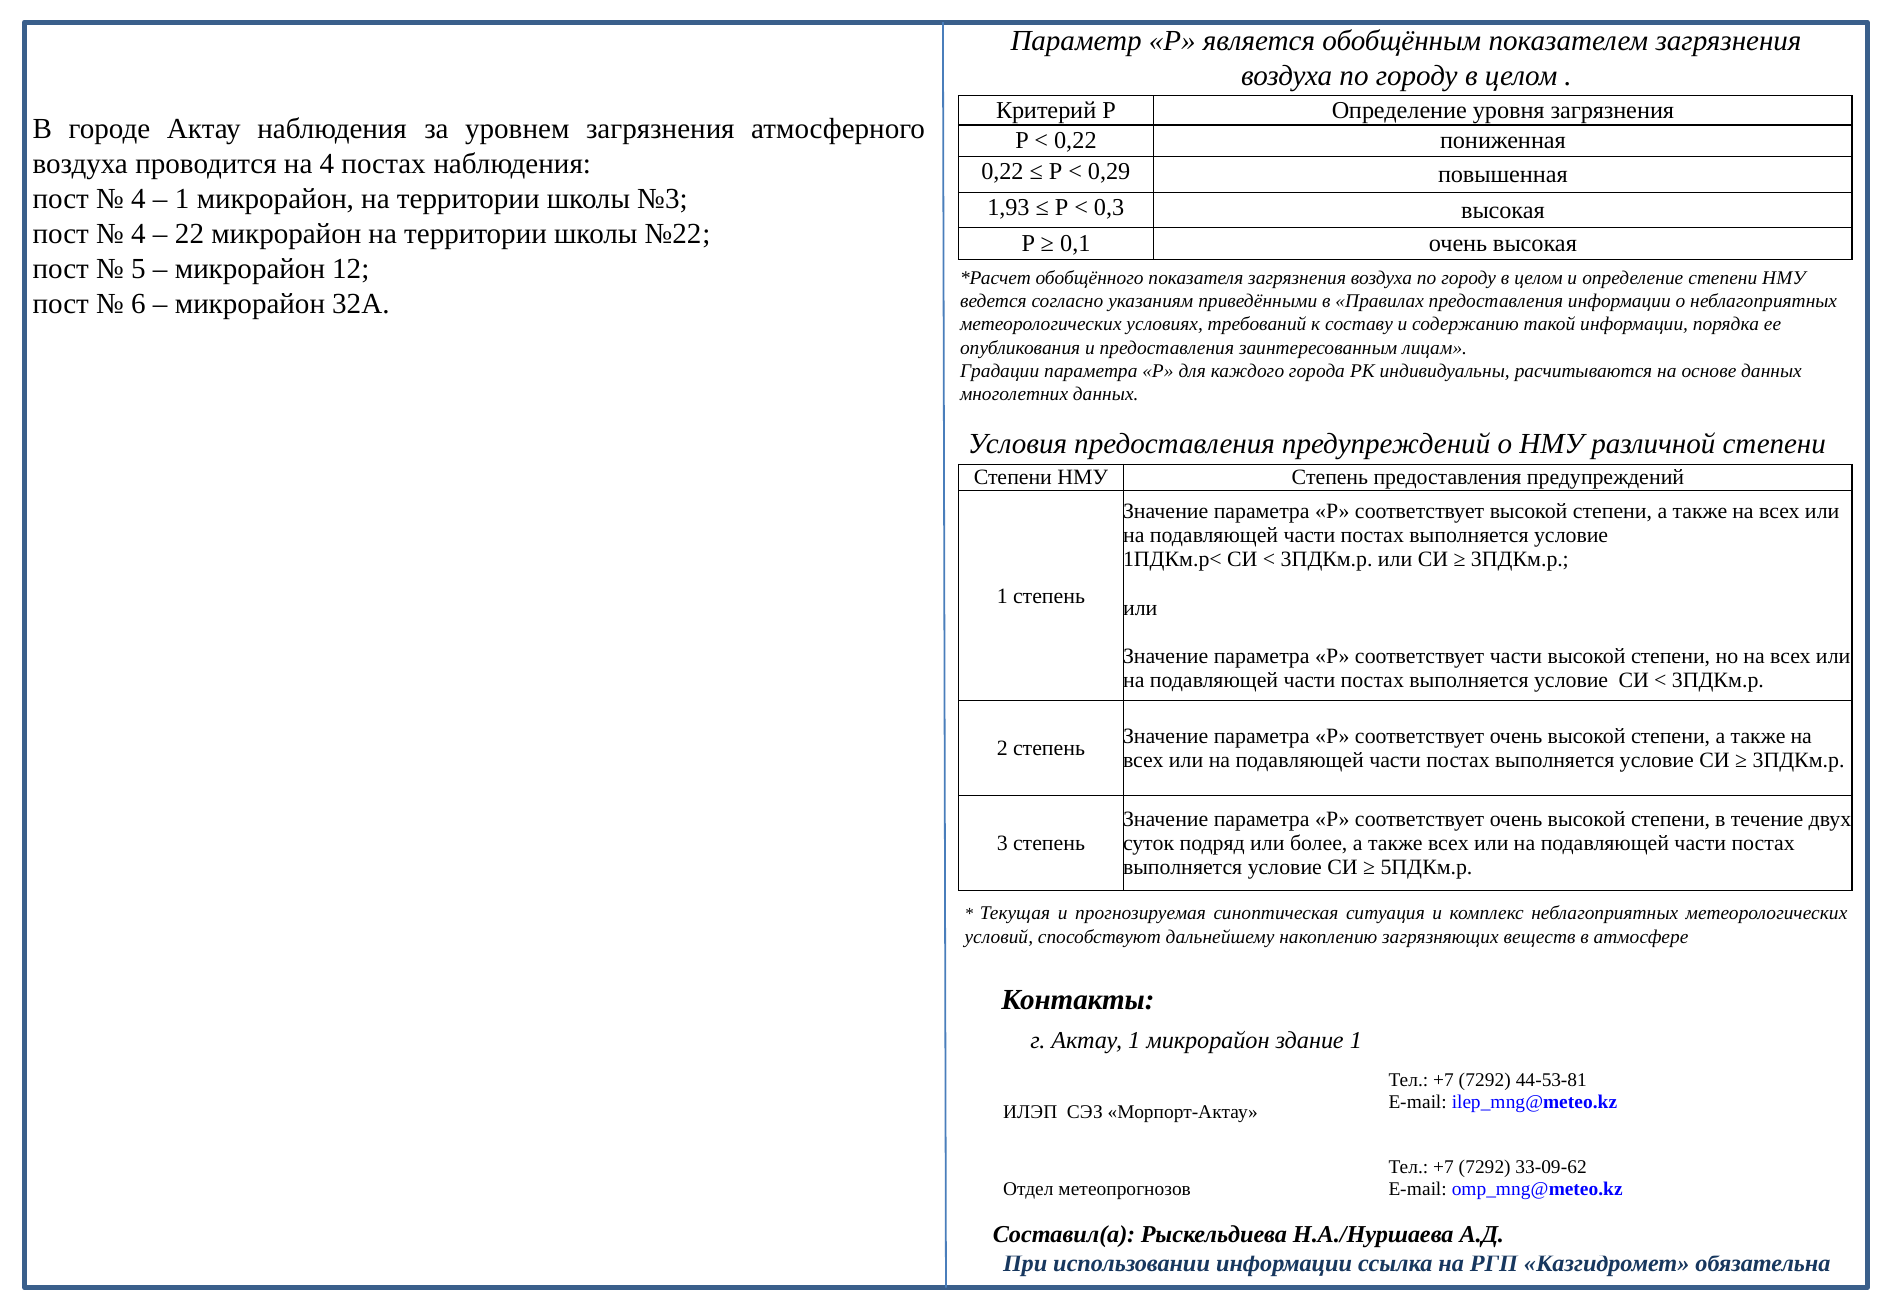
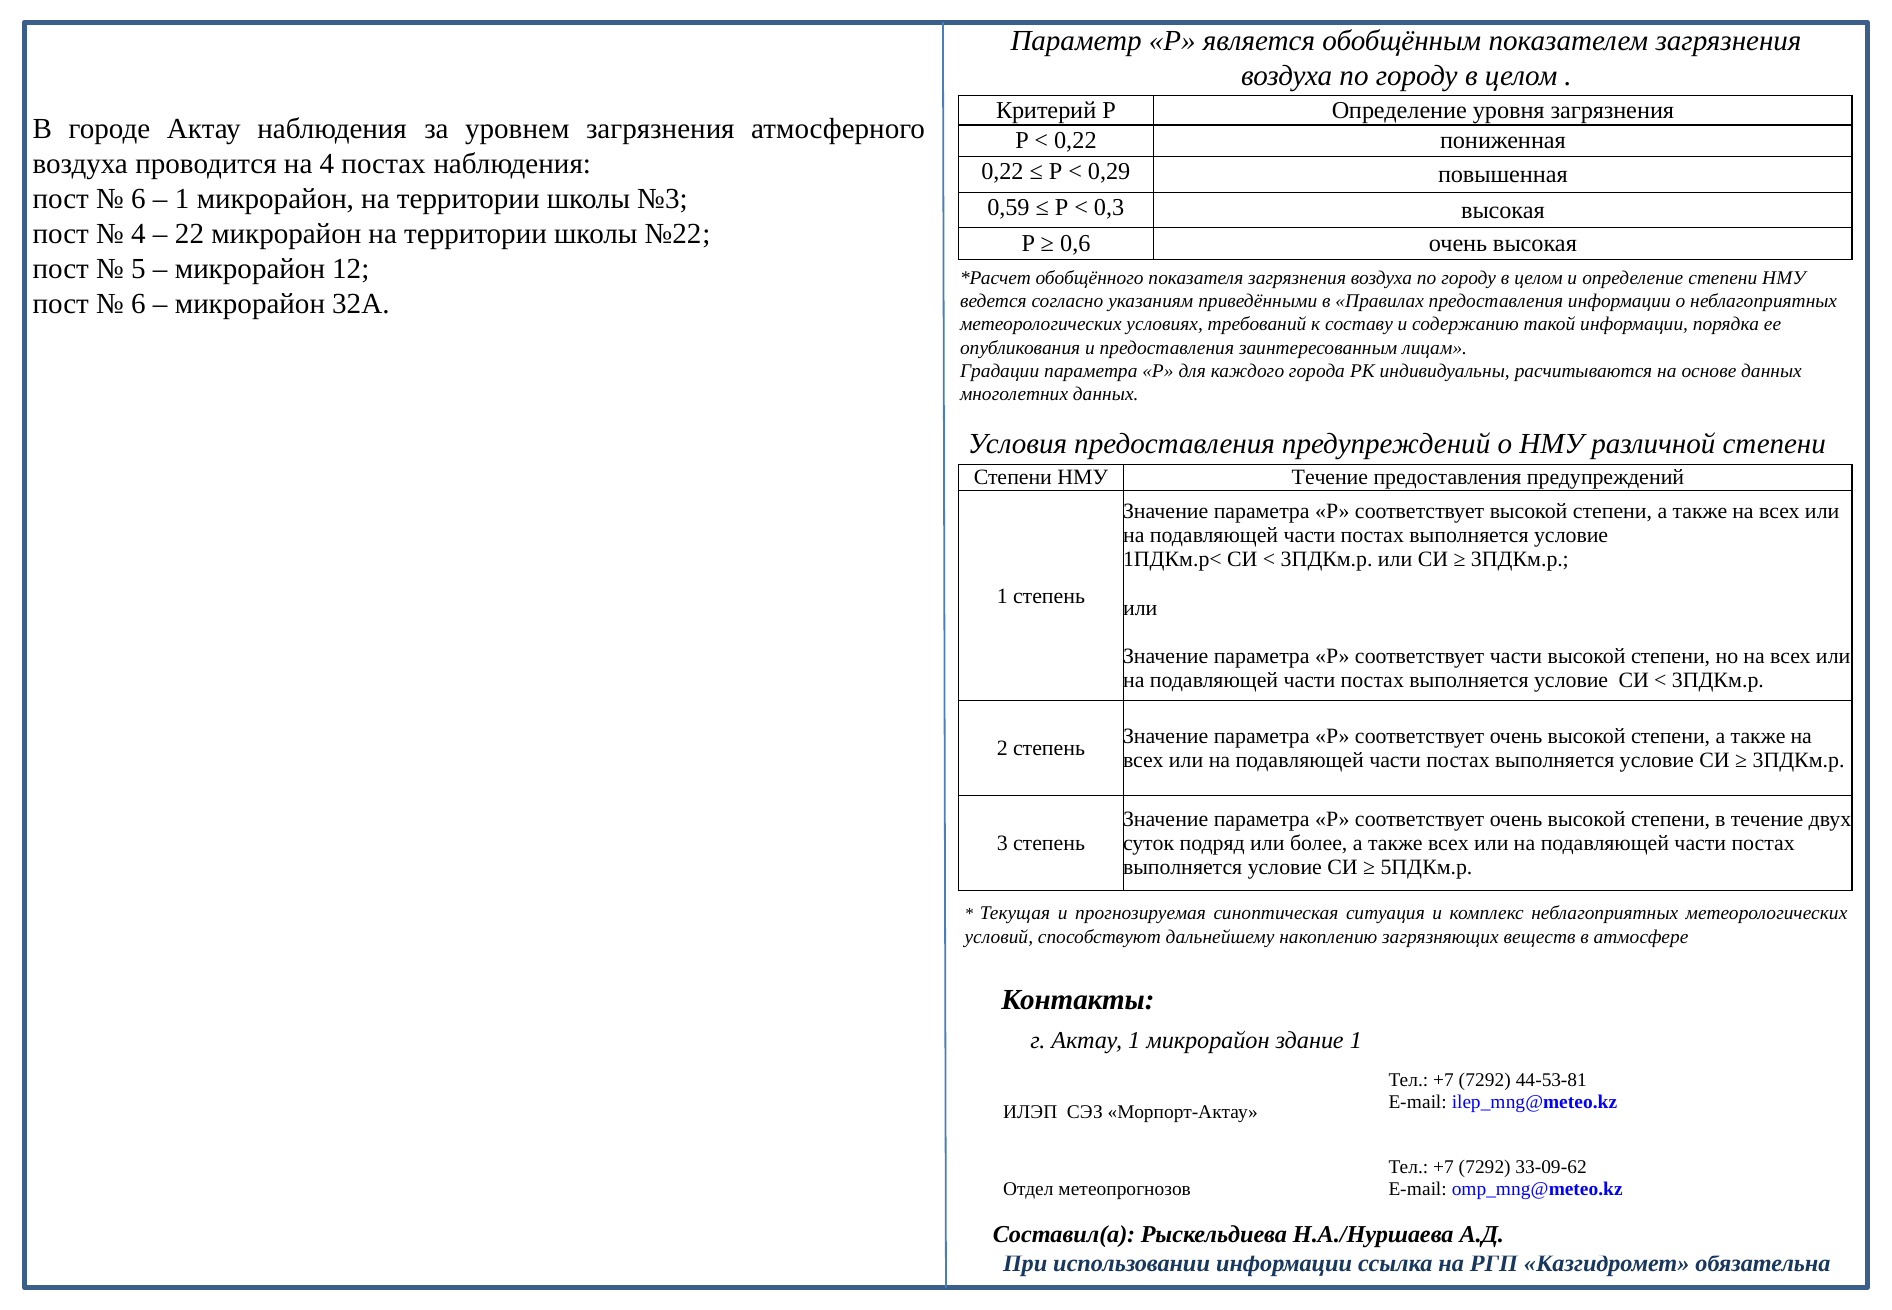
4 at (138, 199): 4 -> 6
1,93: 1,93 -> 0,59
0,1: 0,1 -> 0,6
НМУ Степень: Степень -> Течение
